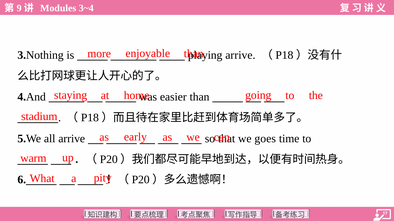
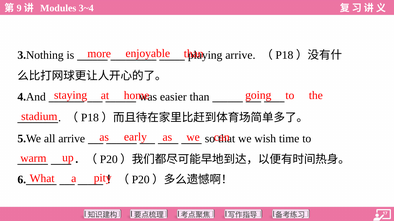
goes: goes -> wish
